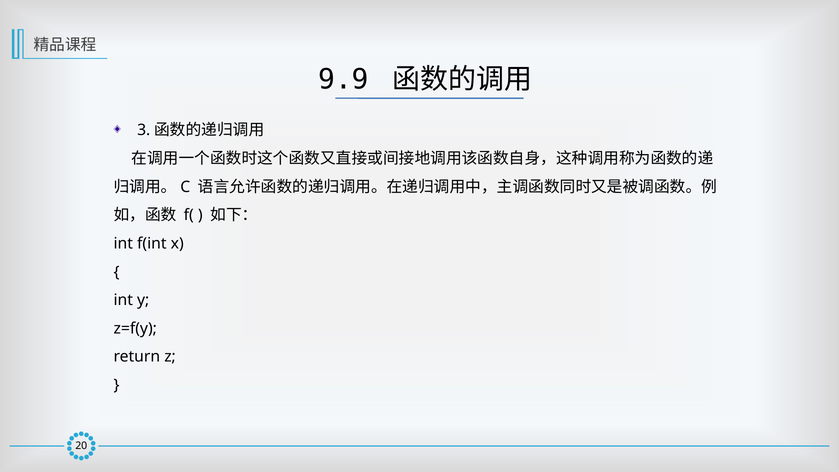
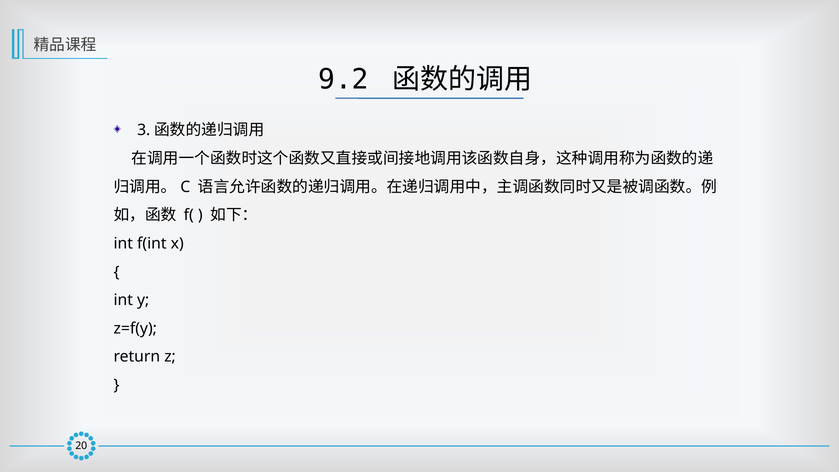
9.9: 9.9 -> 9.2
